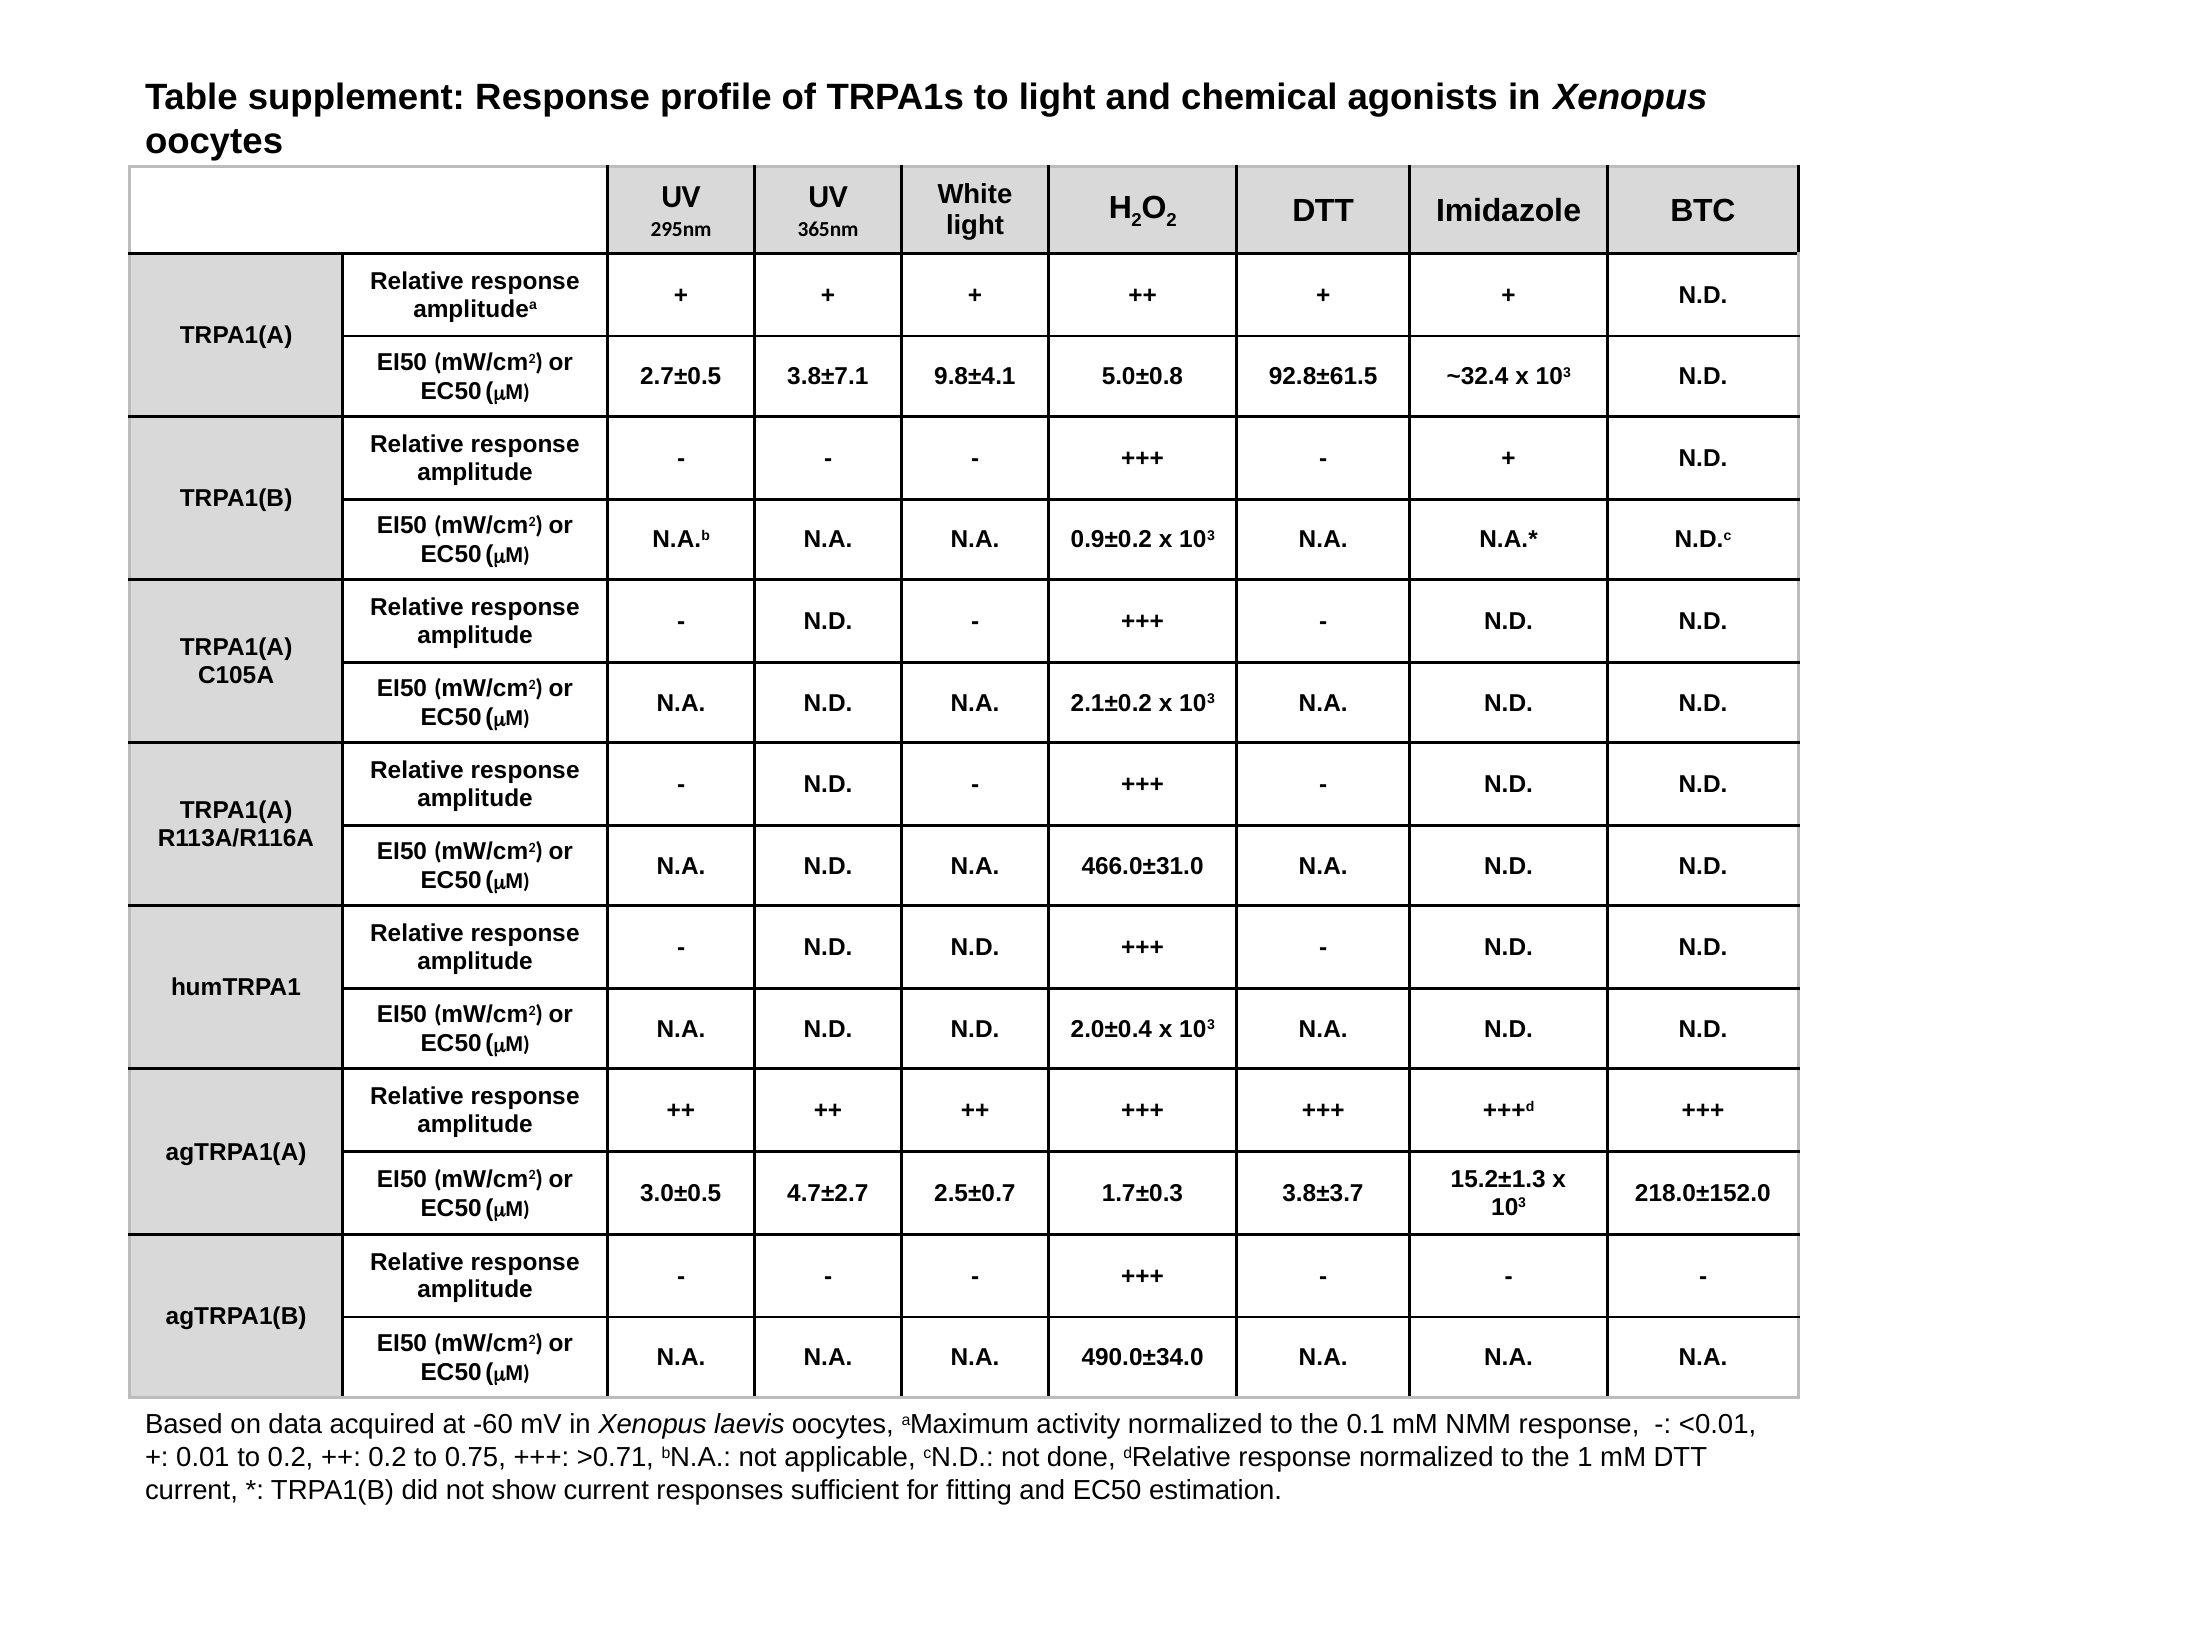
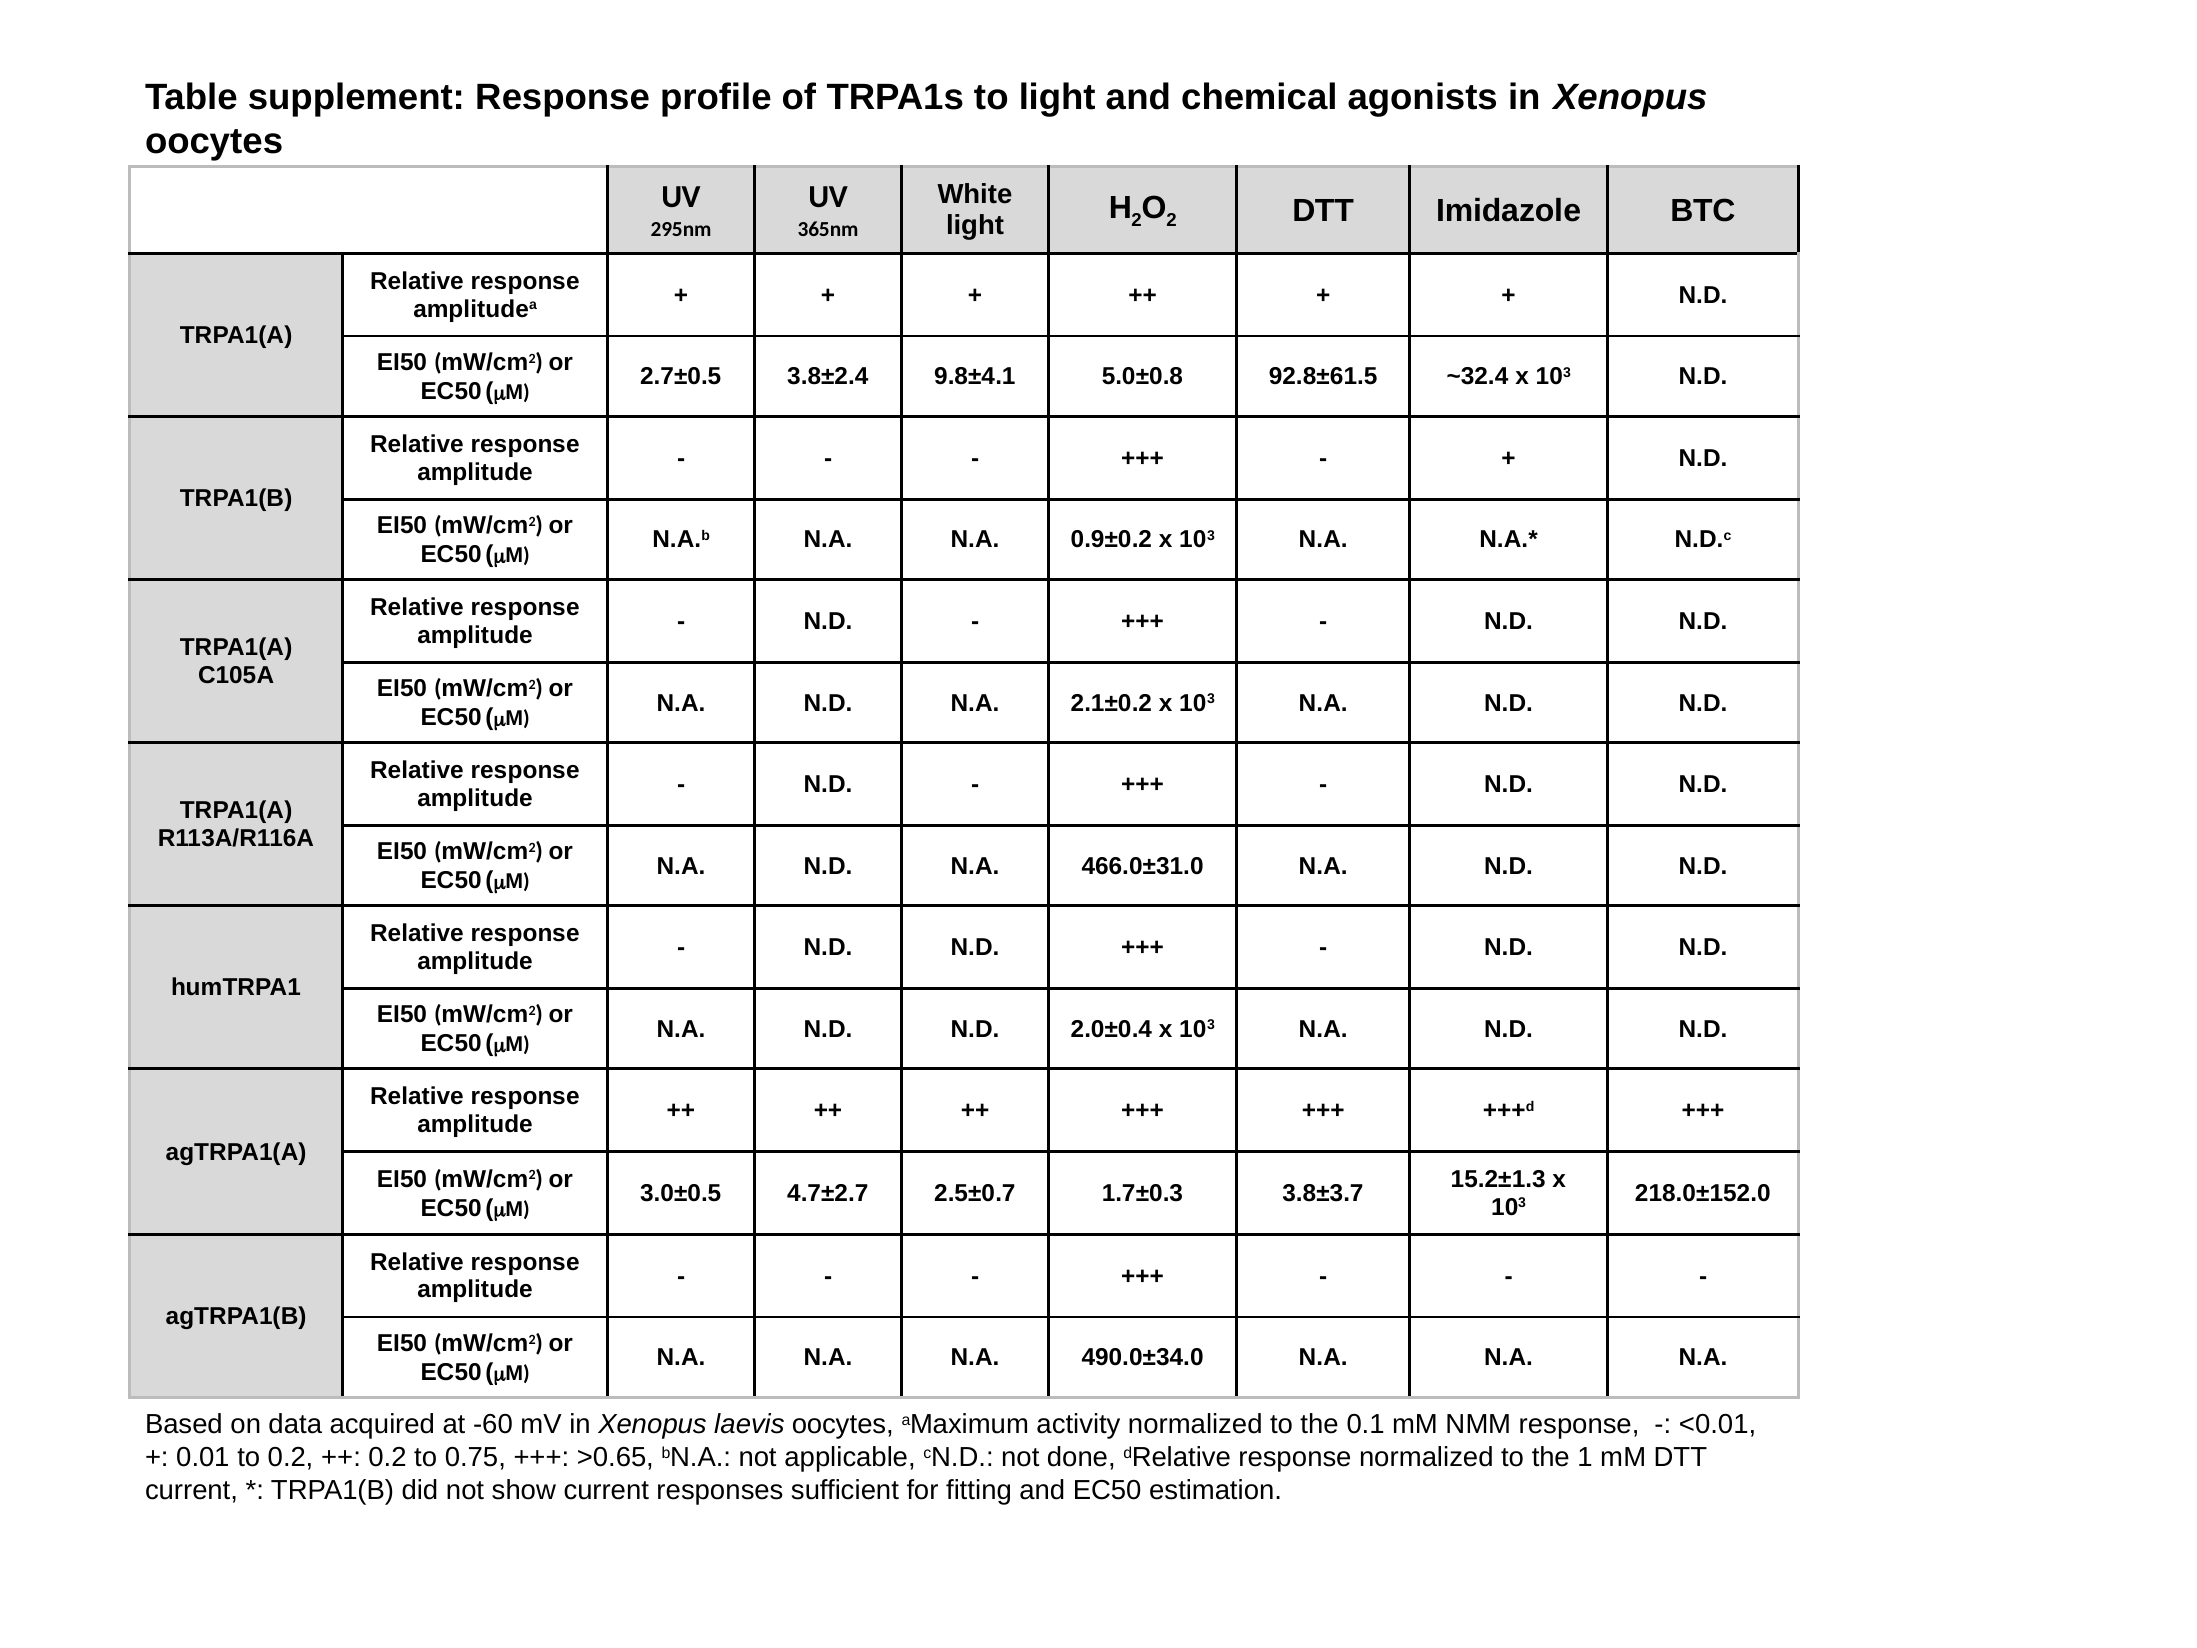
3.8±7.1: 3.8±7.1 -> 3.8±2.4
>0.71: >0.71 -> >0.65
